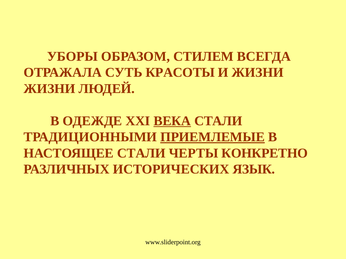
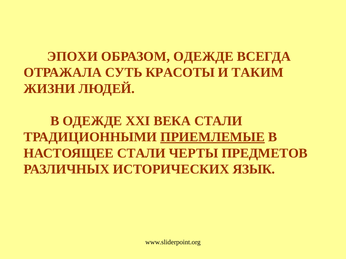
УБОРЫ: УБОРЫ -> ЭПОХИ
ОБРАЗОМ СТИЛЕМ: СТИЛЕМ -> ОДЕЖДЕ
И ЖИЗНИ: ЖИЗНИ -> ТАКИМ
ВЕКА underline: present -> none
КОНКРЕТНО: КОНКРЕТНО -> ПРЕДМЕТОВ
